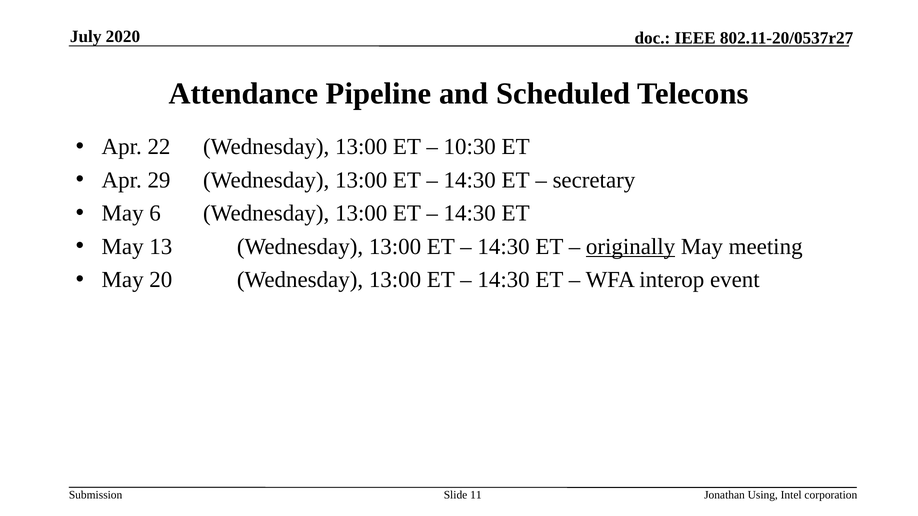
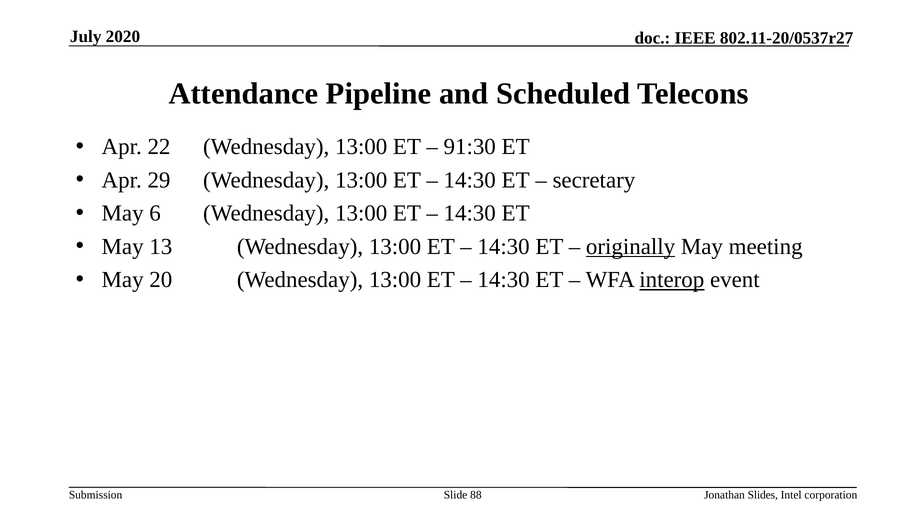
10:30: 10:30 -> 91:30
interop underline: none -> present
11: 11 -> 88
Using: Using -> Slides
